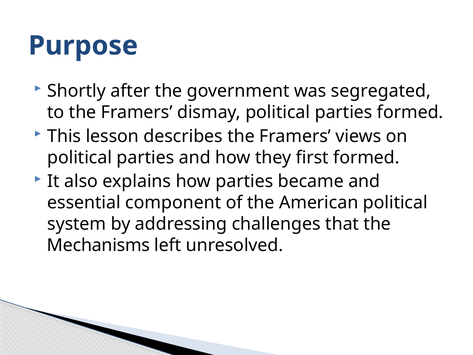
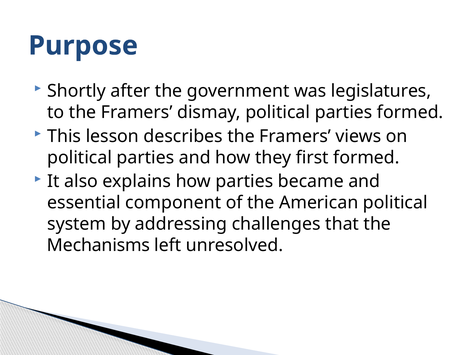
segregated: segregated -> legislatures
